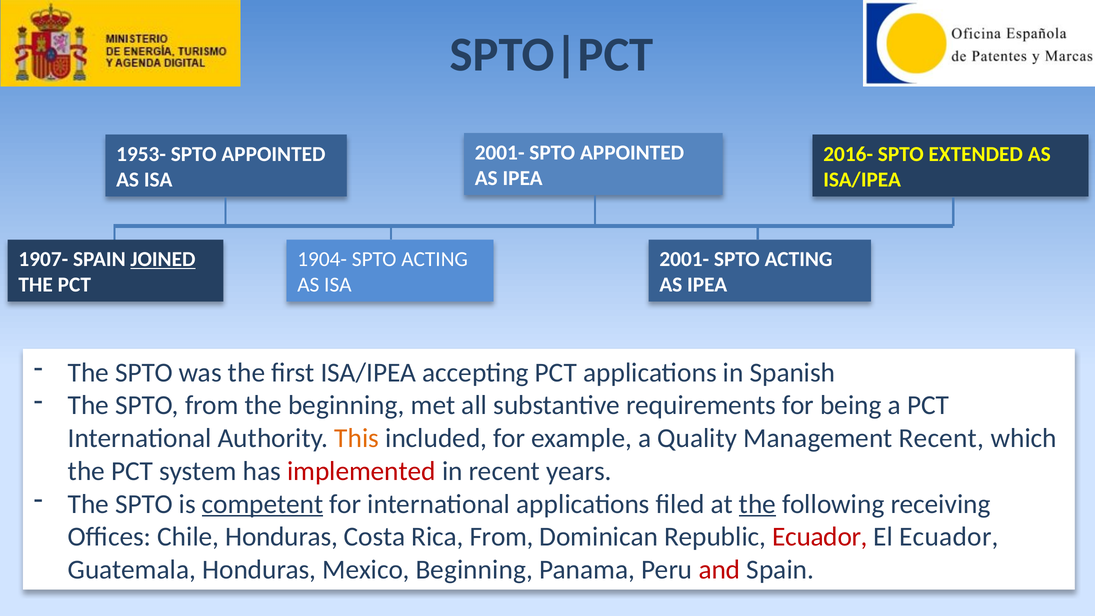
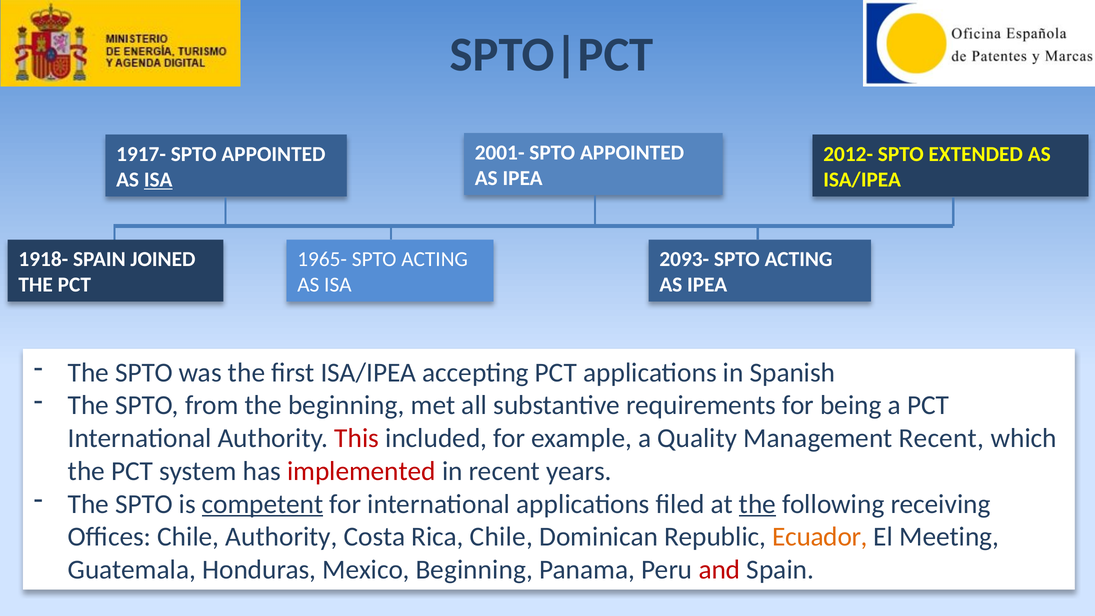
1953-: 1953- -> 1917-
2016-: 2016- -> 2012-
ISA at (158, 180) underline: none -> present
1907-: 1907- -> 1918-
JOINED underline: present -> none
1904-: 1904- -> 1965-
2001- at (684, 259): 2001- -> 2093-
This colour: orange -> red
Chile Honduras: Honduras -> Authority
Rica From: From -> Chile
Ecuador at (820, 537) colour: red -> orange
El Ecuador: Ecuador -> Meeting
